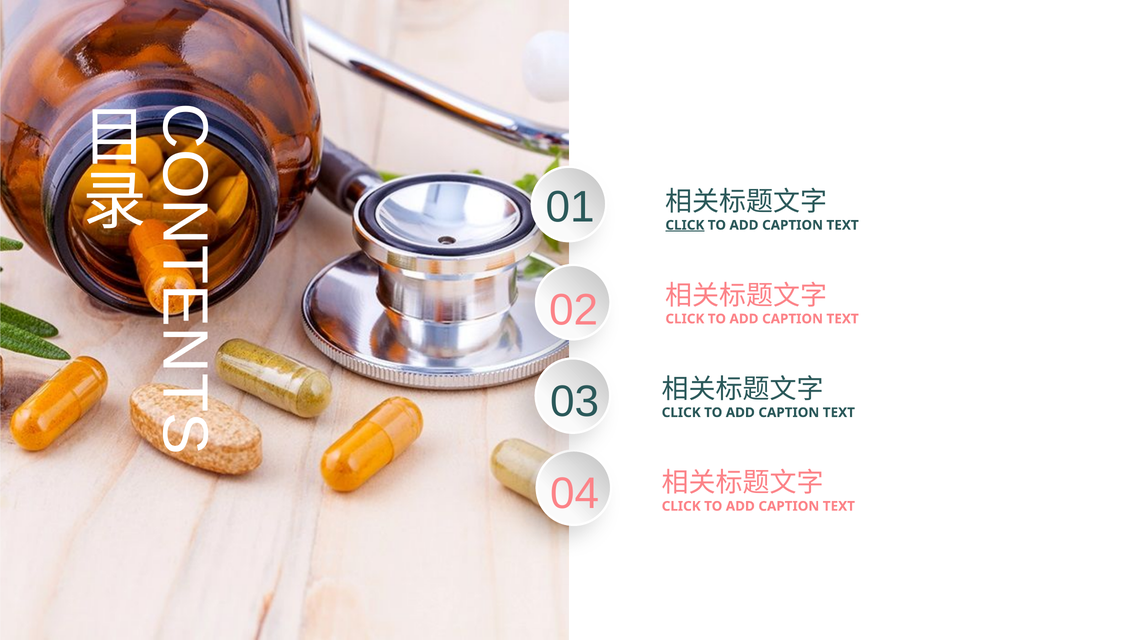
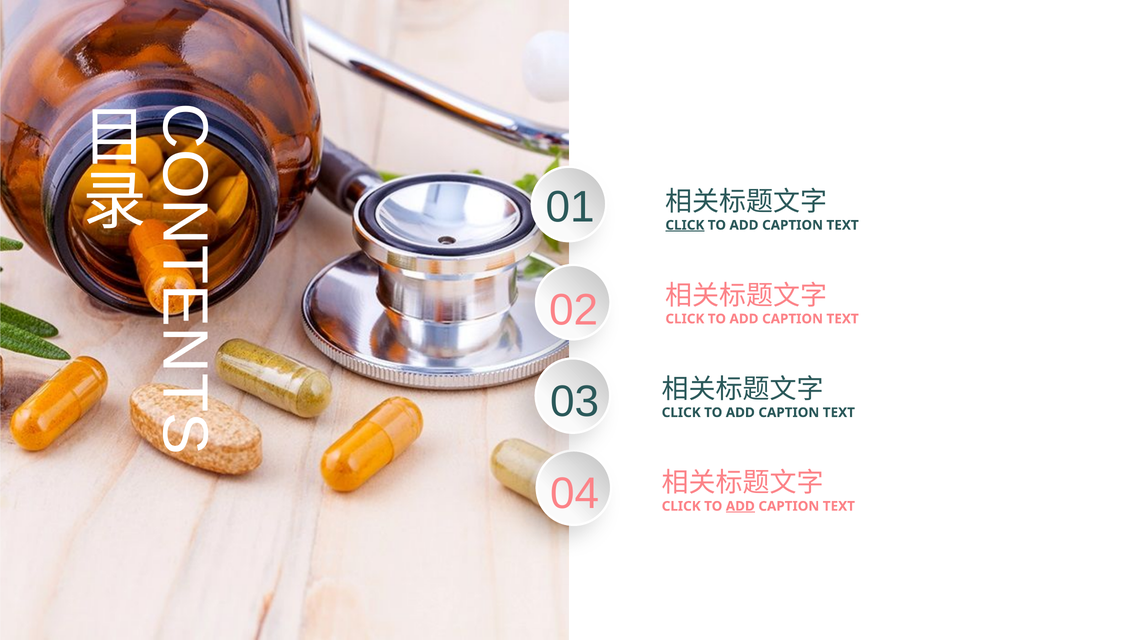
ADD at (740, 506) underline: none -> present
